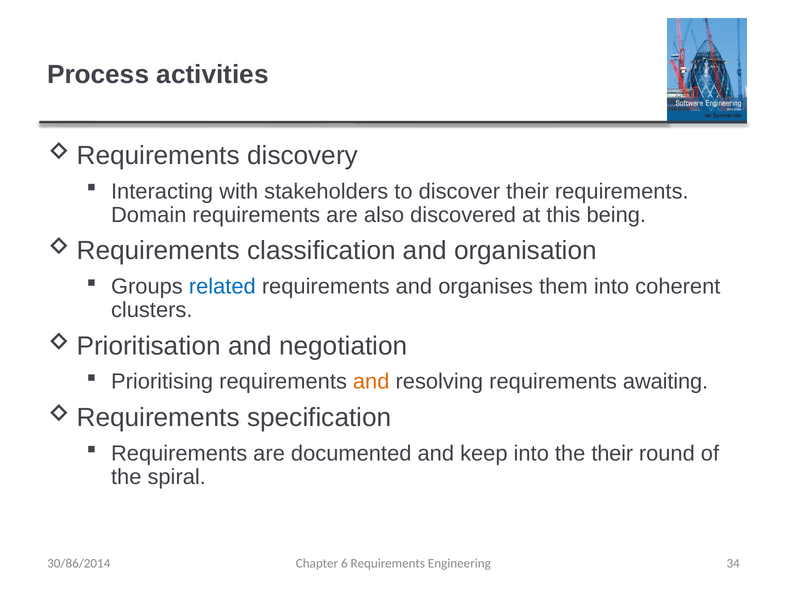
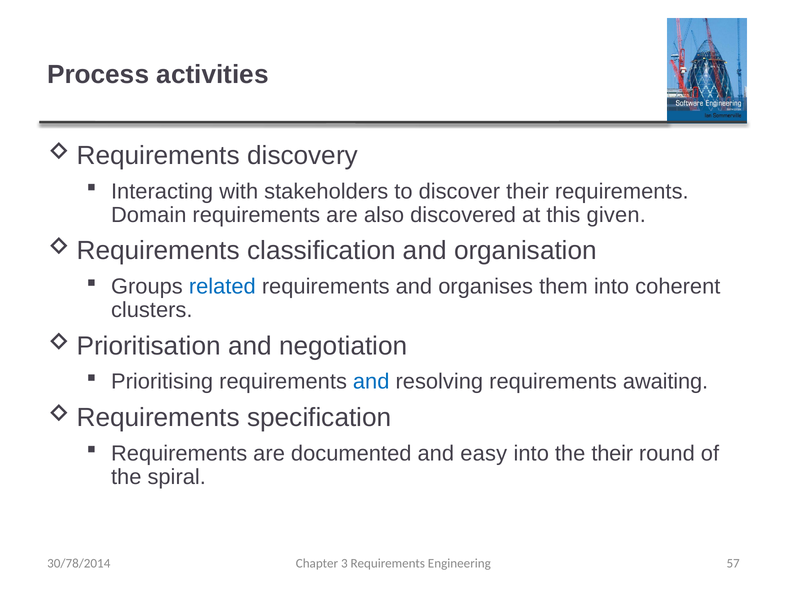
being: being -> given
and at (371, 382) colour: orange -> blue
keep: keep -> easy
30/86/2014: 30/86/2014 -> 30/78/2014
6: 6 -> 3
34: 34 -> 57
